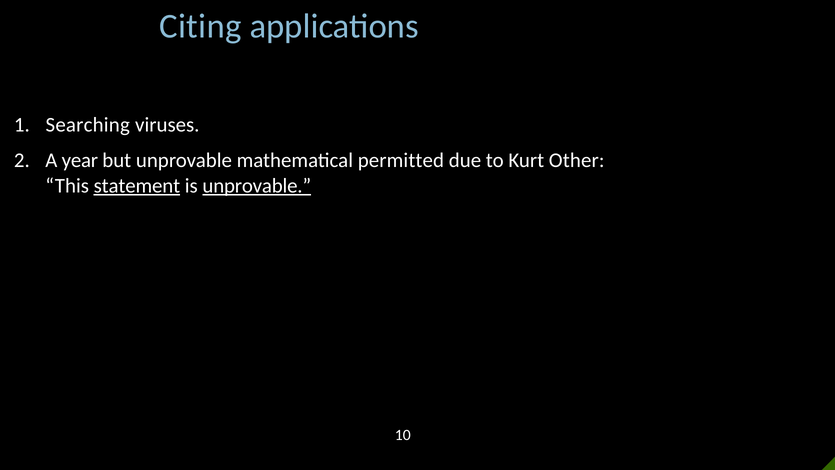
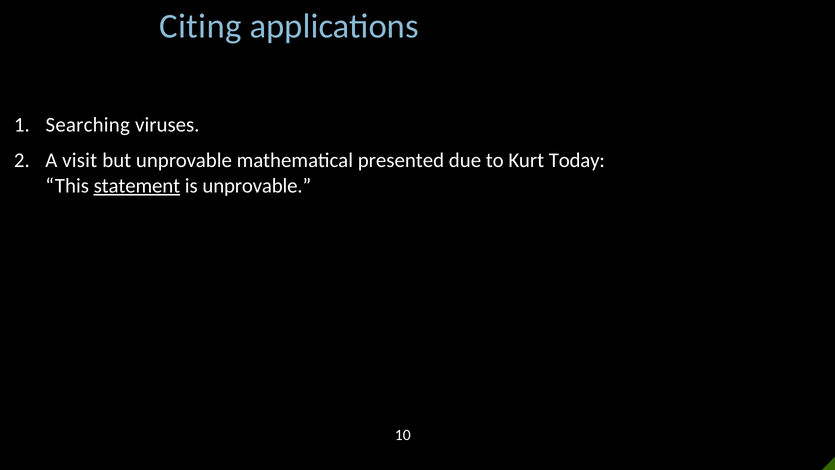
year: year -> visit
permitted: permitted -> presented
Other: Other -> Today
unprovable at (257, 186) underline: present -> none
